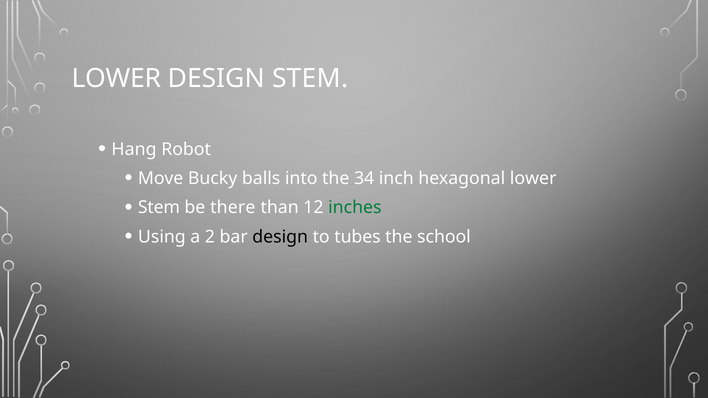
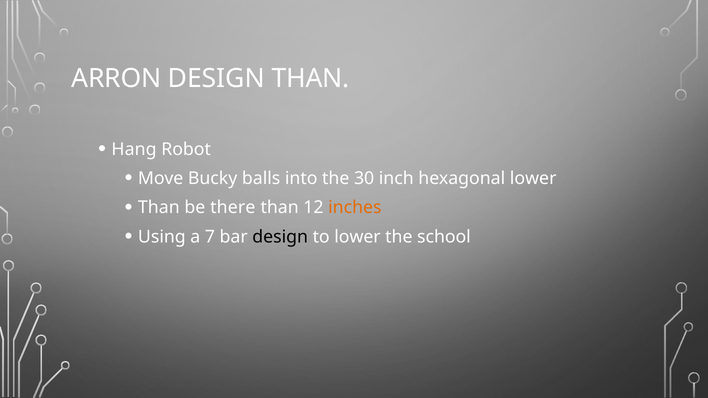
LOWER at (116, 79): LOWER -> ARRON
DESIGN STEM: STEM -> THAN
34: 34 -> 30
Stem at (159, 208): Stem -> Than
inches colour: green -> orange
2: 2 -> 7
to tubes: tubes -> lower
